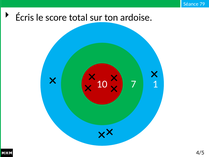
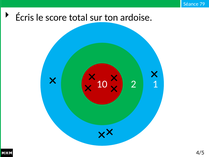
7: 7 -> 2
